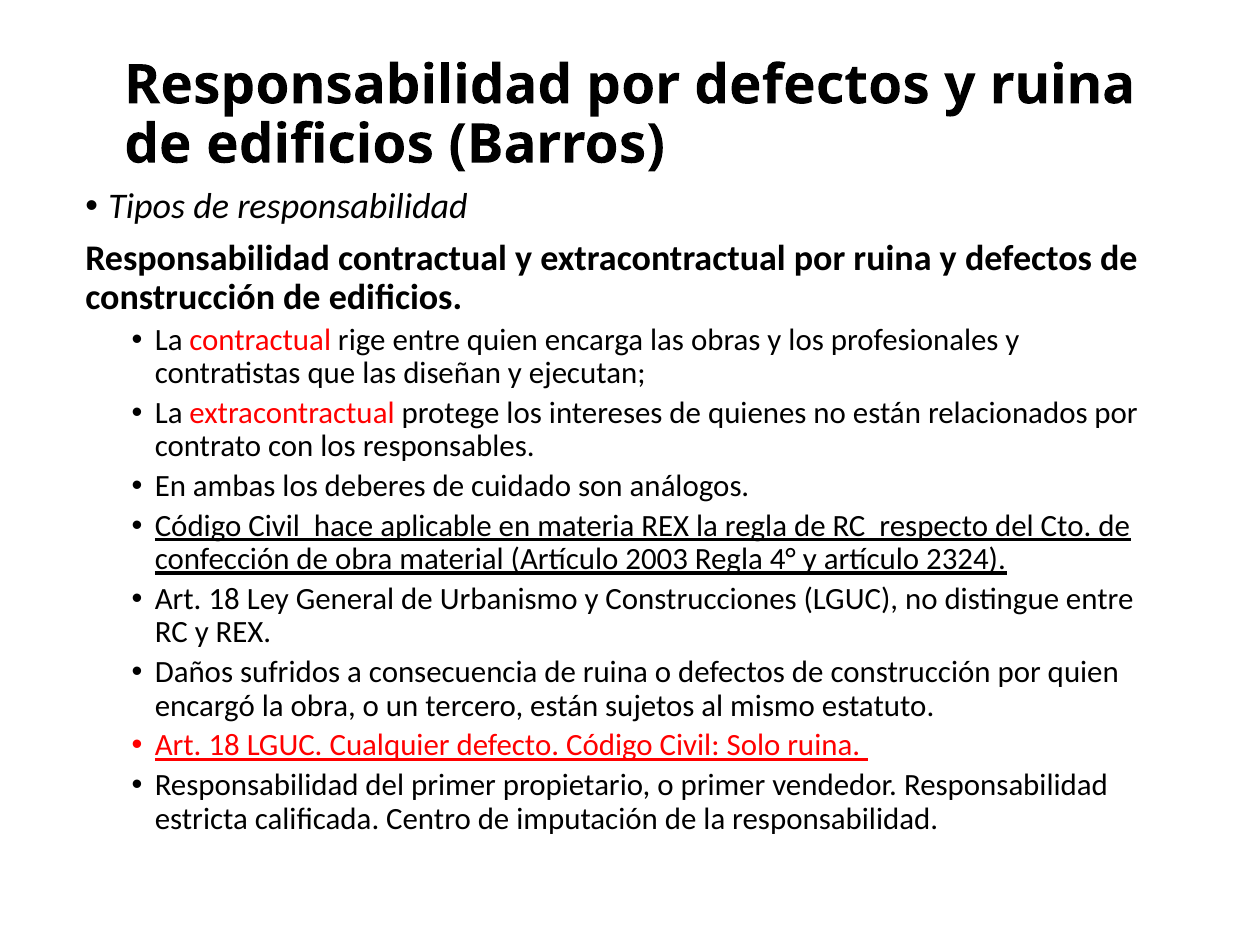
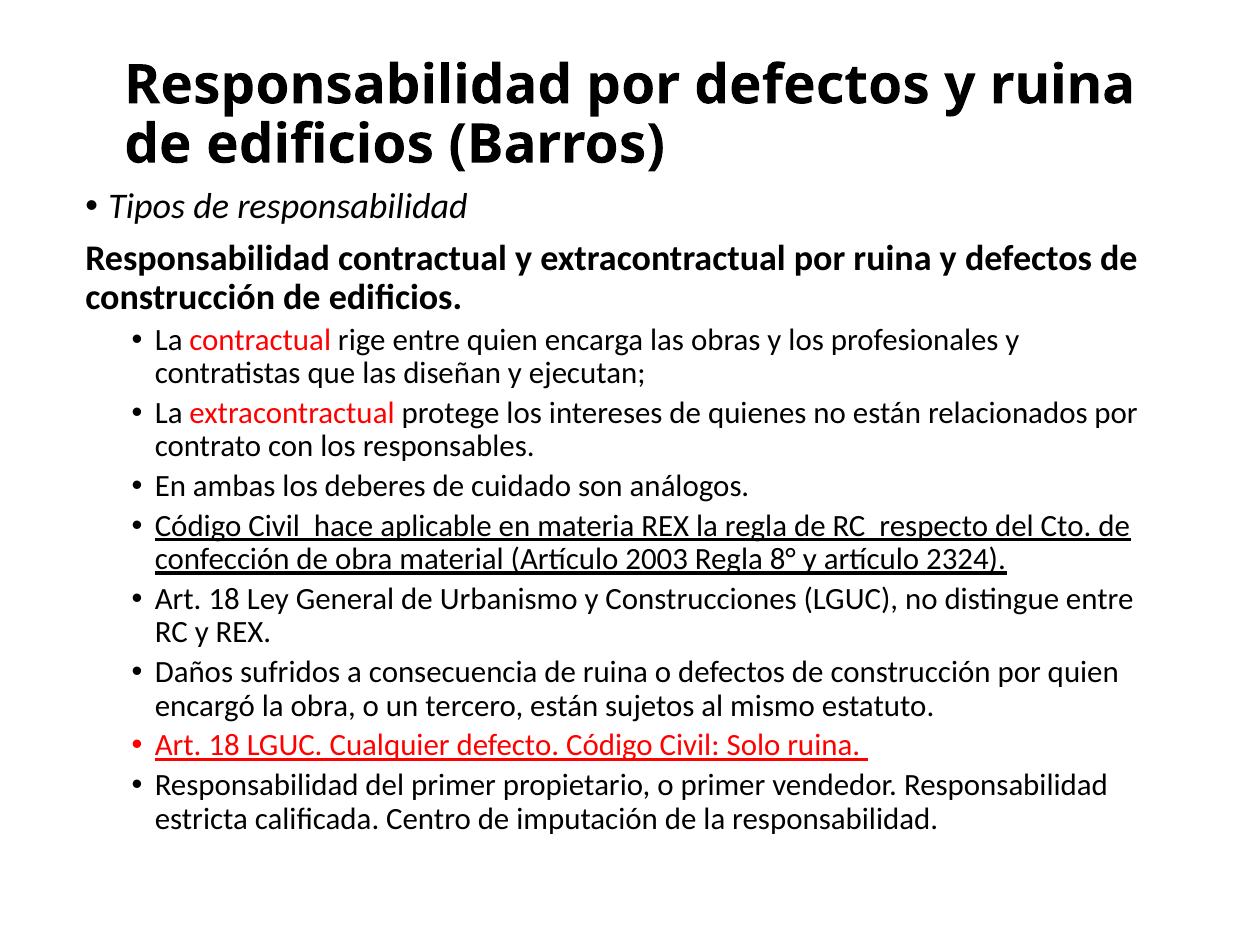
4°: 4° -> 8°
